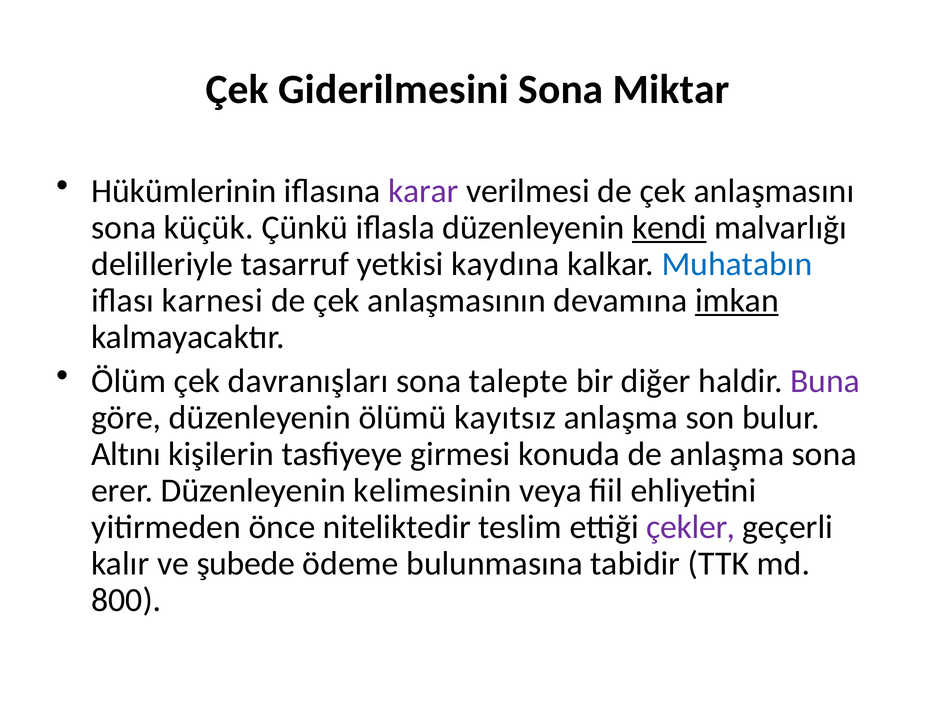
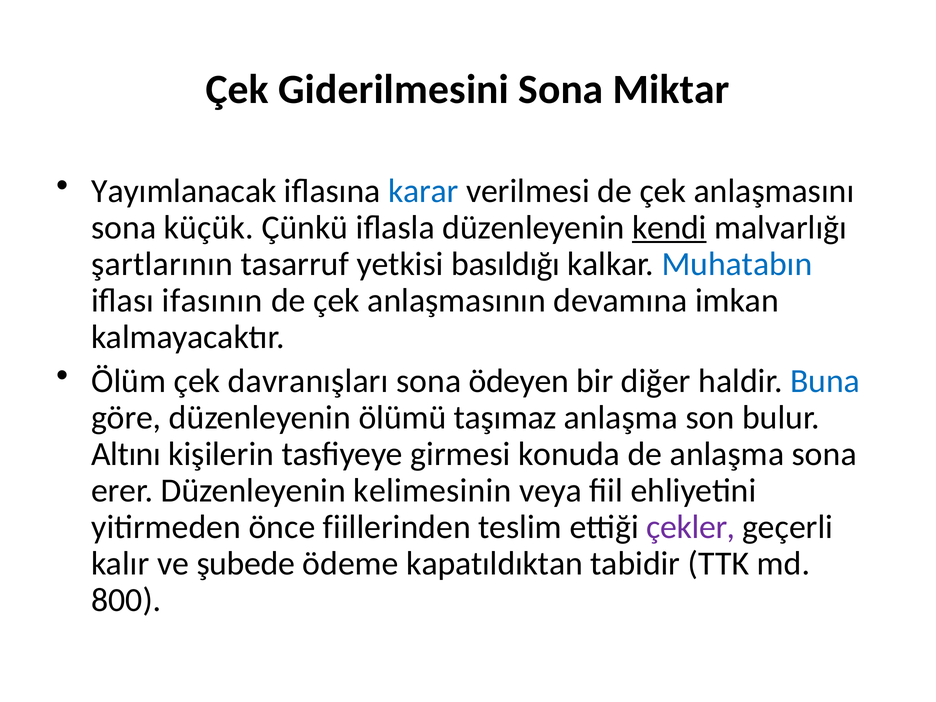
Hükümlerinin: Hükümlerinin -> Yayımlanacak
karar colour: purple -> blue
delilleriyle: delilleriyle -> şartlarının
kaydına: kaydına -> basıldığı
karnesi: karnesi -> ifasının
imkan underline: present -> none
talepte: talepte -> ödeyen
Buna colour: purple -> blue
kayıtsız: kayıtsız -> taşımaz
niteliktedir: niteliktedir -> fiillerinden
bulunmasına: bulunmasına -> kapatıldıktan
